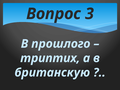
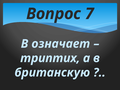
3: 3 -> 7
прошлого: прошлого -> означает
